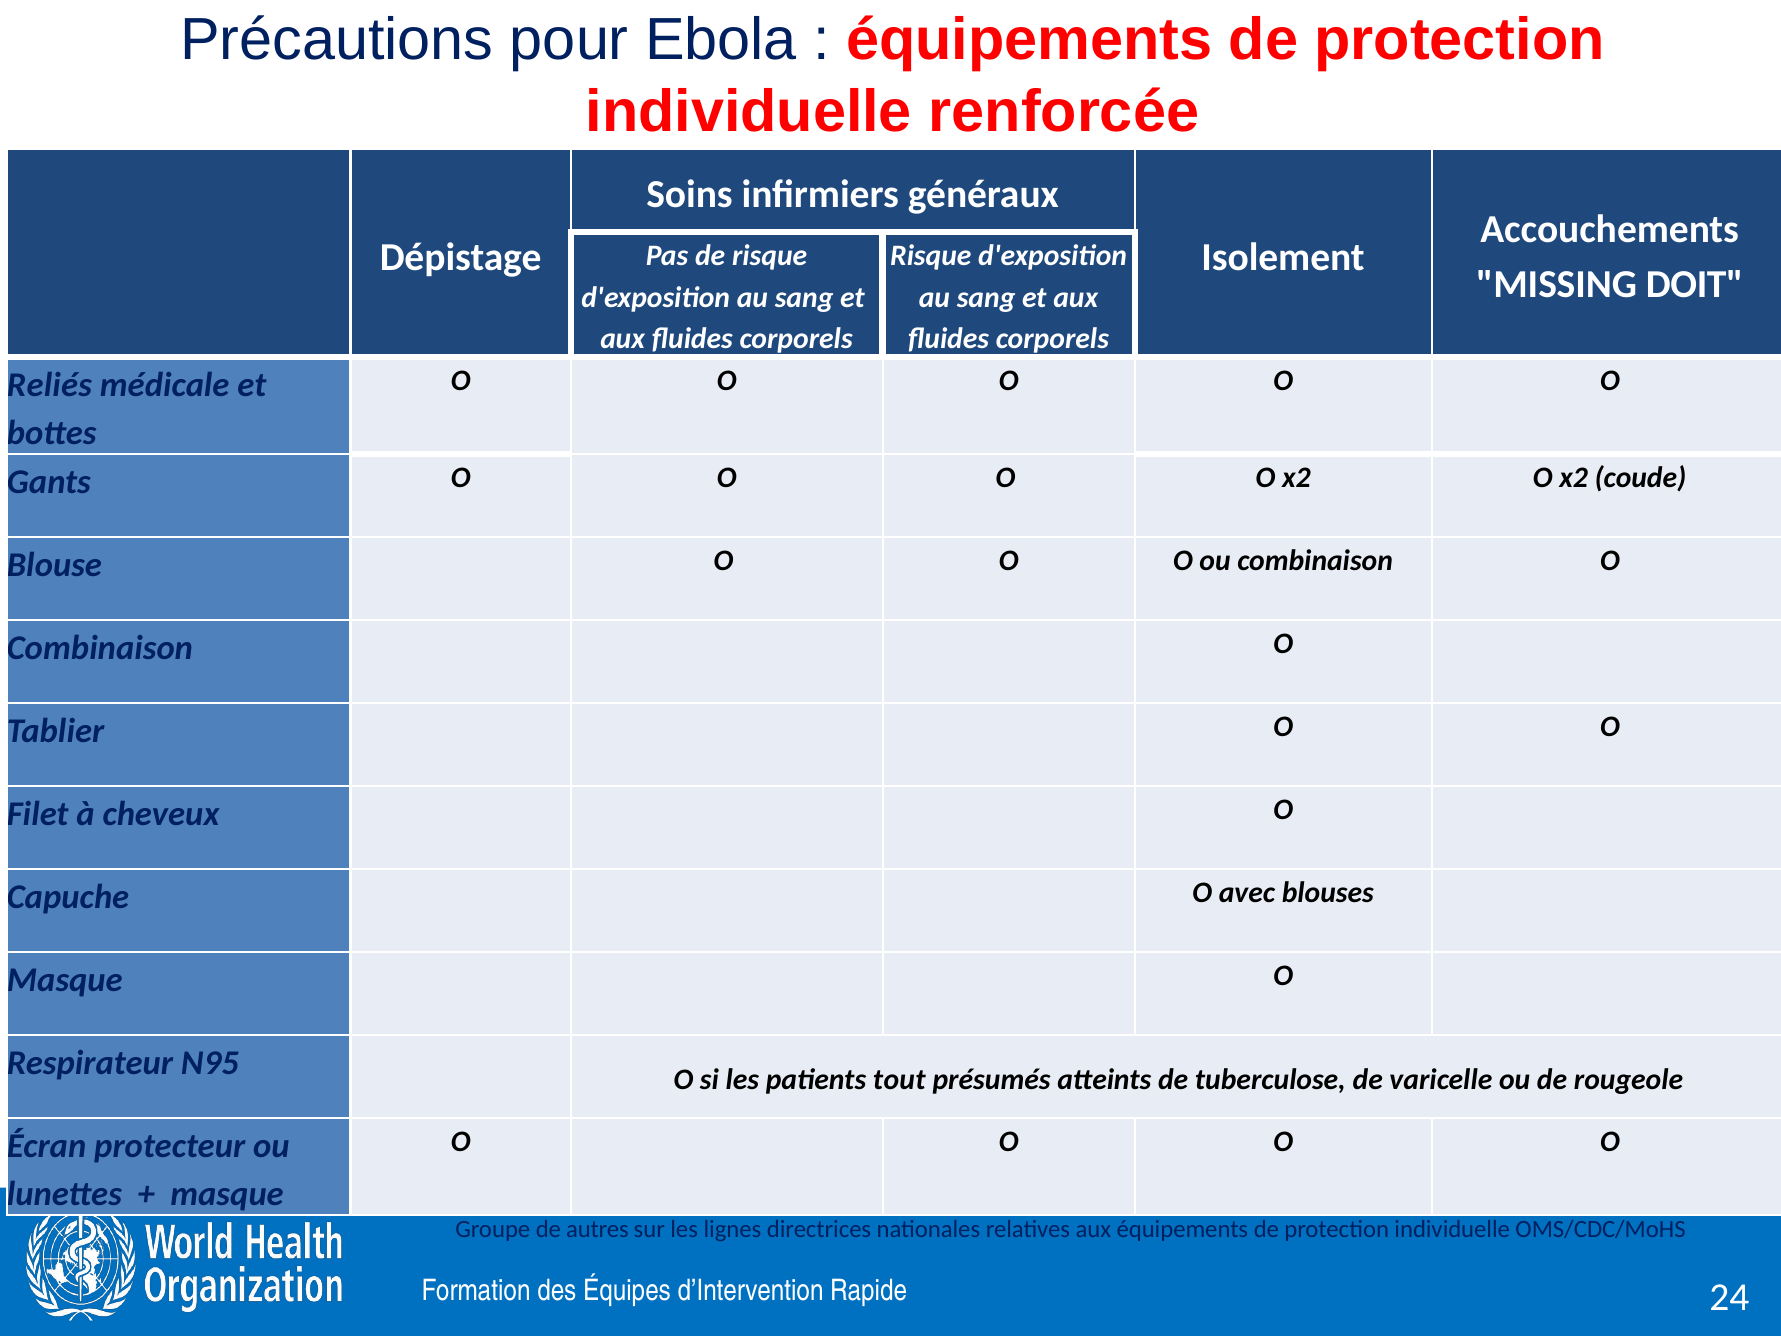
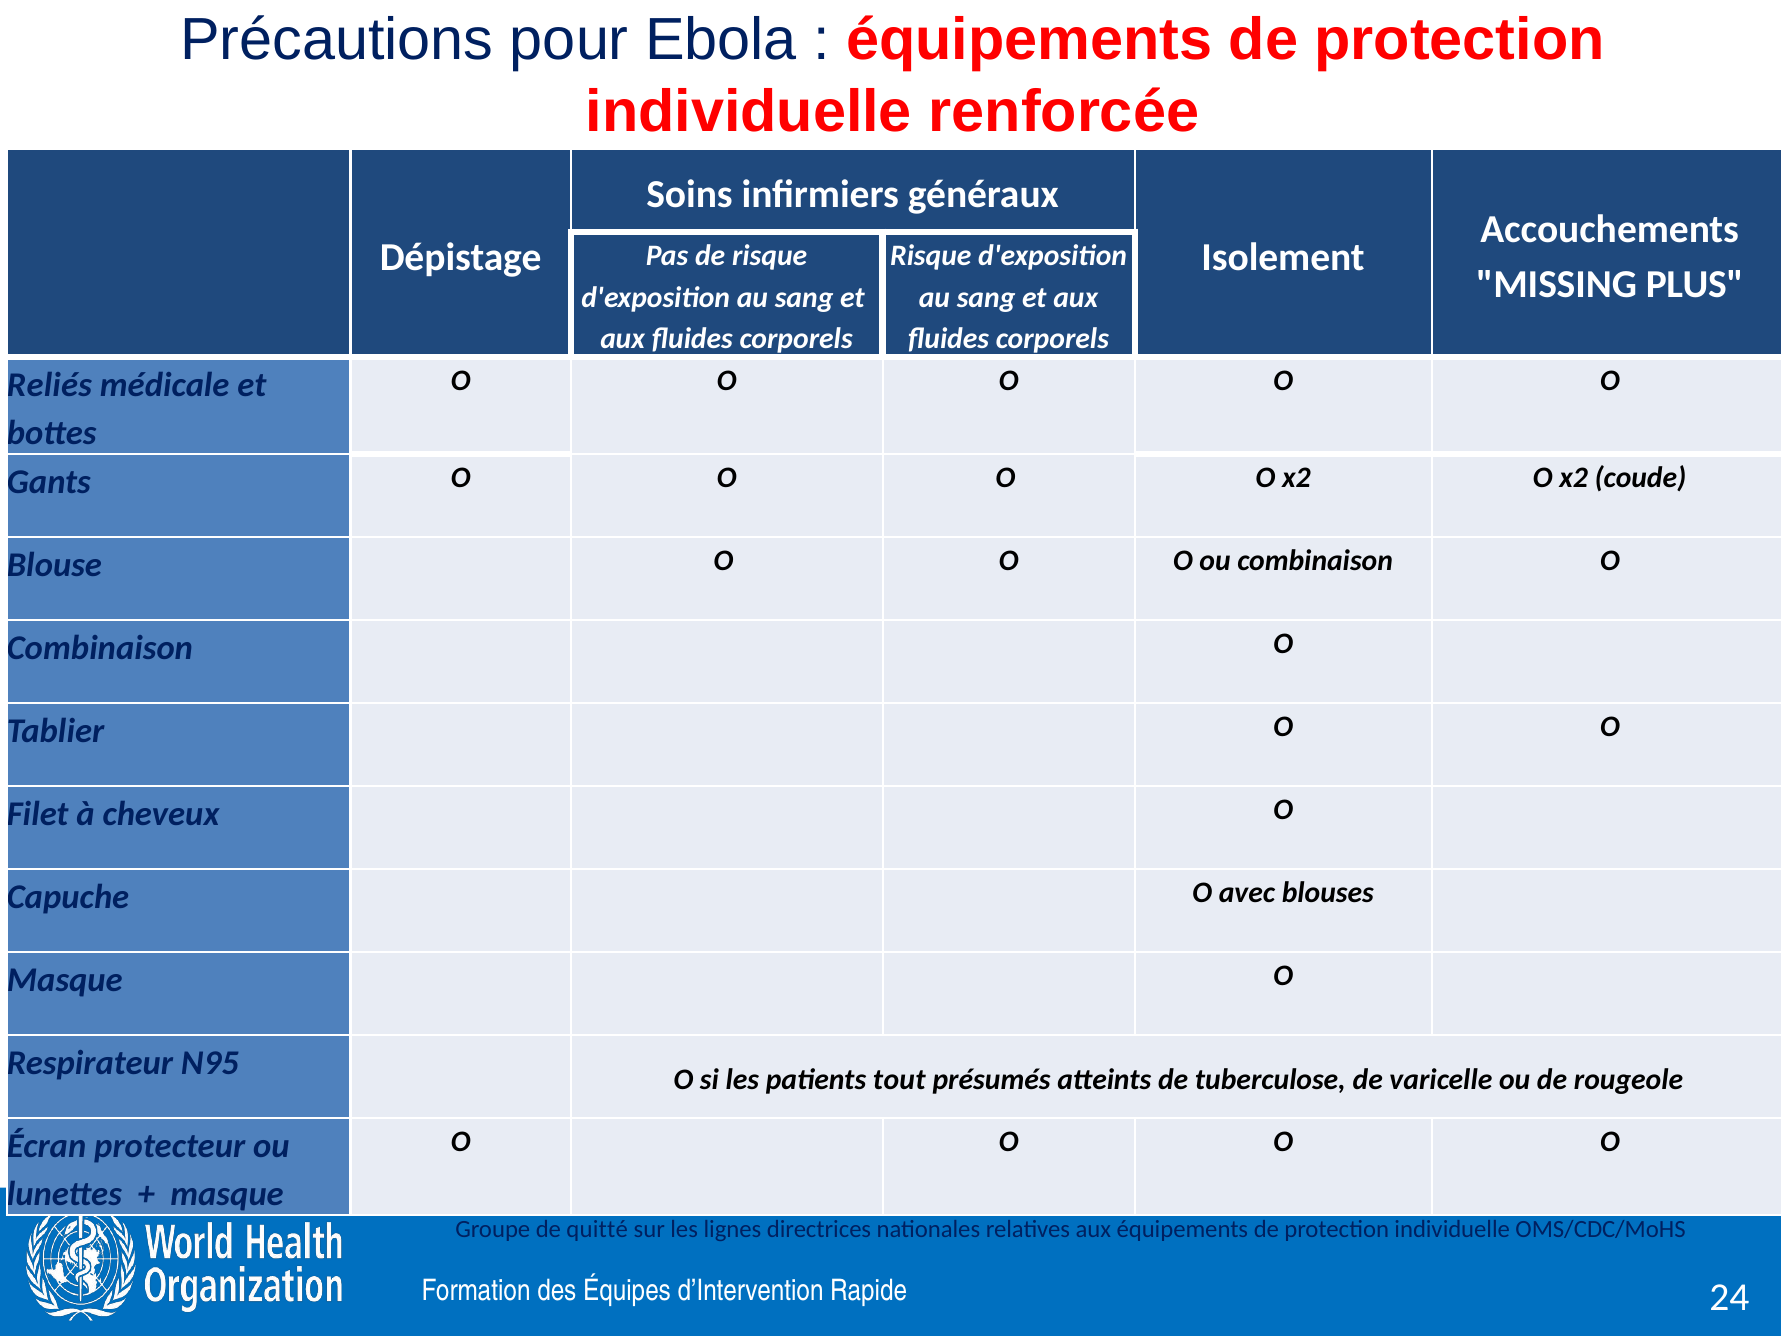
DOIT: DOIT -> PLUS
autres: autres -> quitté
